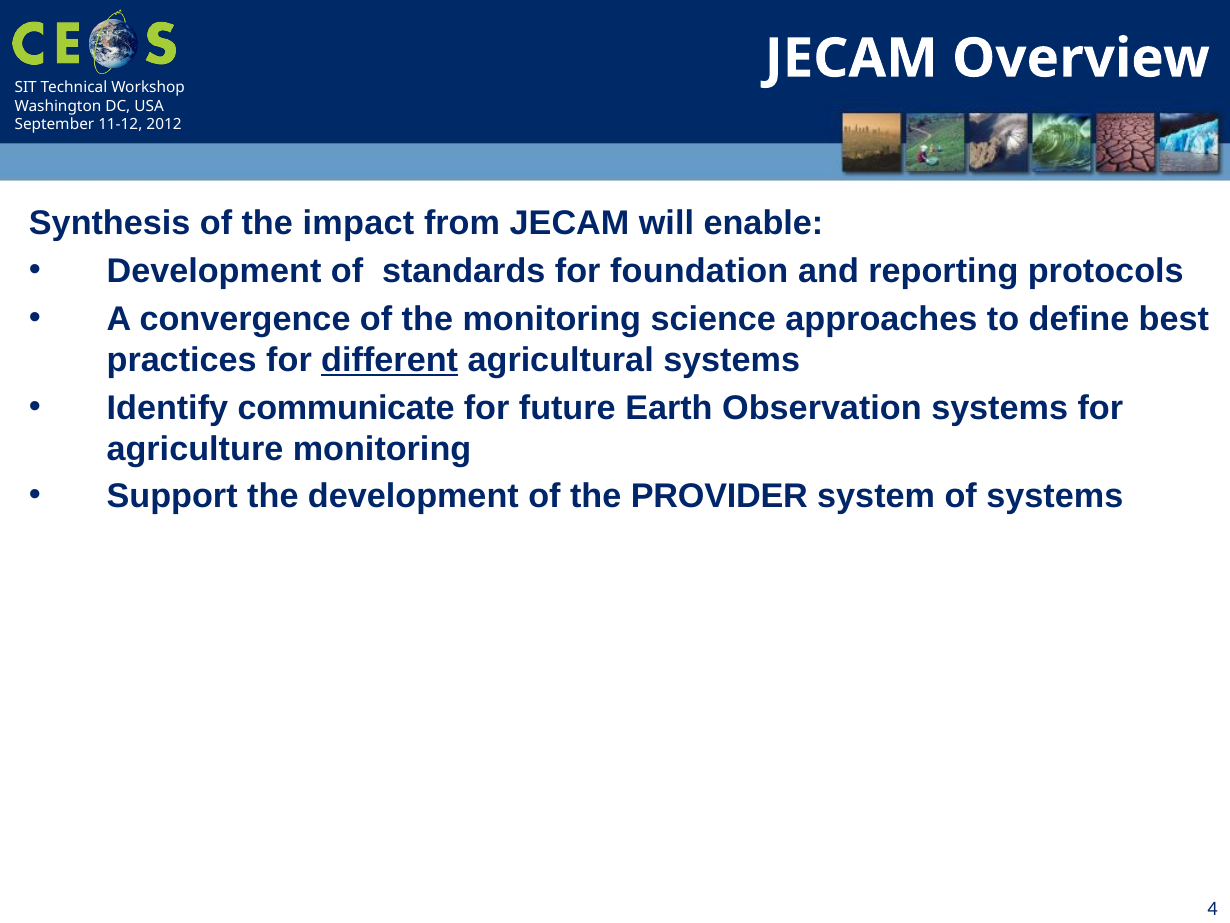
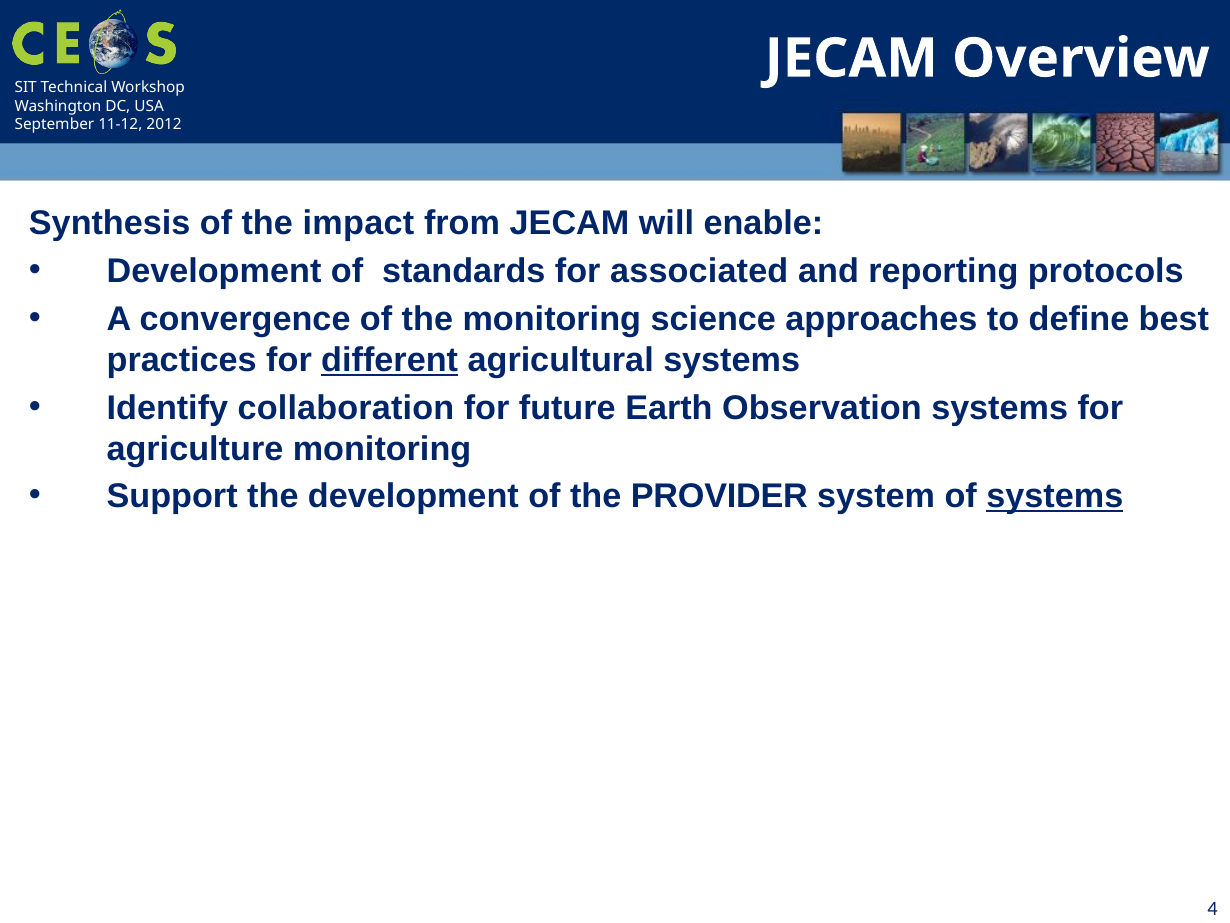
foundation: foundation -> associated
communicate: communicate -> collaboration
systems at (1055, 496) underline: none -> present
